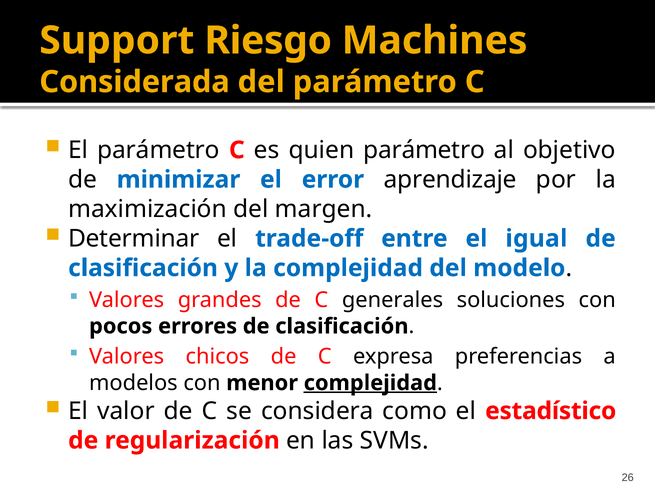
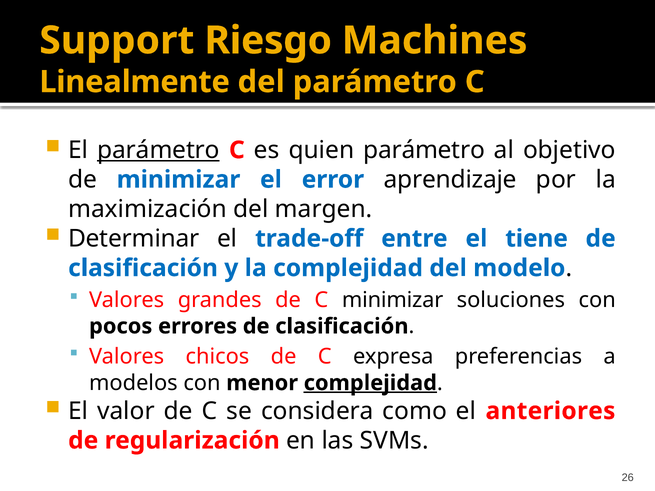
Considerada: Considerada -> Linealmente
parámetro at (159, 150) underline: none -> present
igual: igual -> tiene
C generales: generales -> minimizar
estadístico: estadístico -> anteriores
